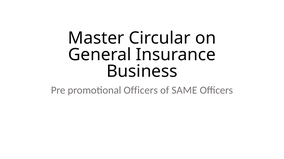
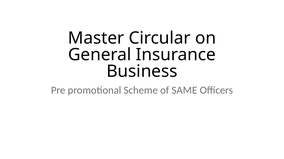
promotional Officers: Officers -> Scheme
